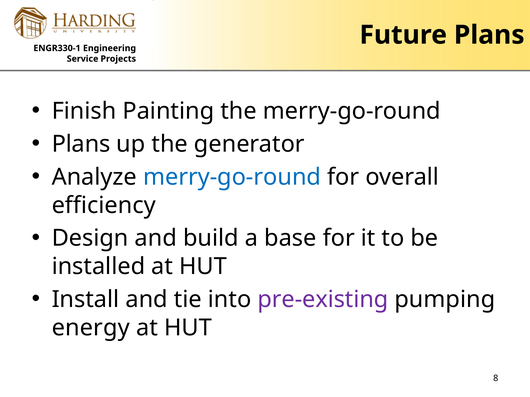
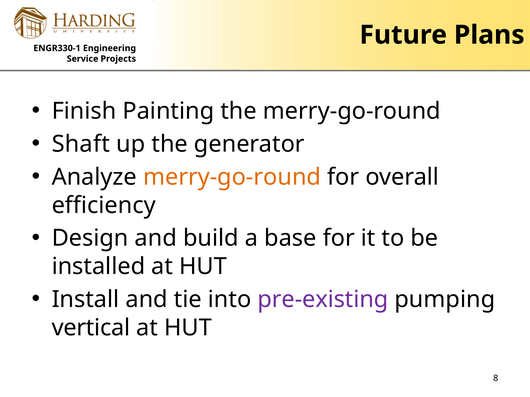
Plans at (81, 144): Plans -> Shaft
merry-go-round at (232, 177) colour: blue -> orange
energy: energy -> vertical
